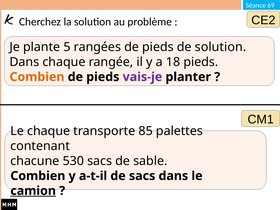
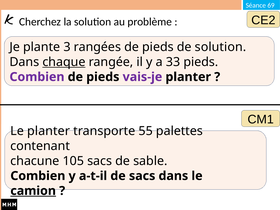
5: 5 -> 3
chaque at (64, 62) underline: none -> present
18: 18 -> 33
Combien at (37, 77) colour: orange -> purple
Le chaque: chaque -> planter
85: 85 -> 55
530: 530 -> 105
